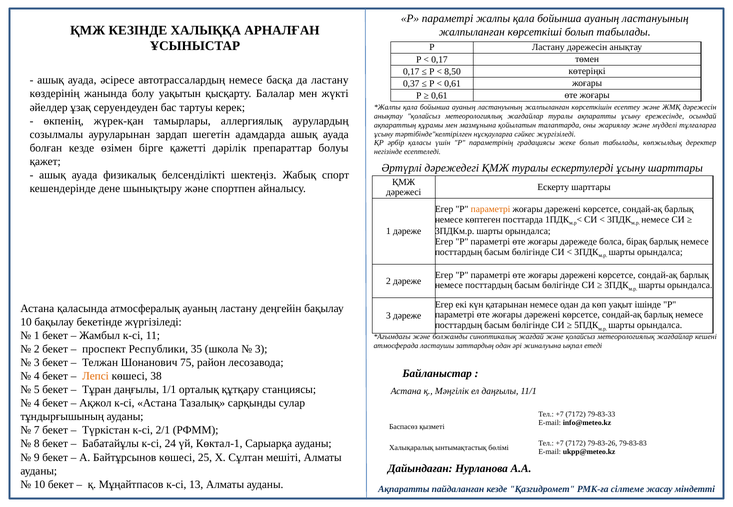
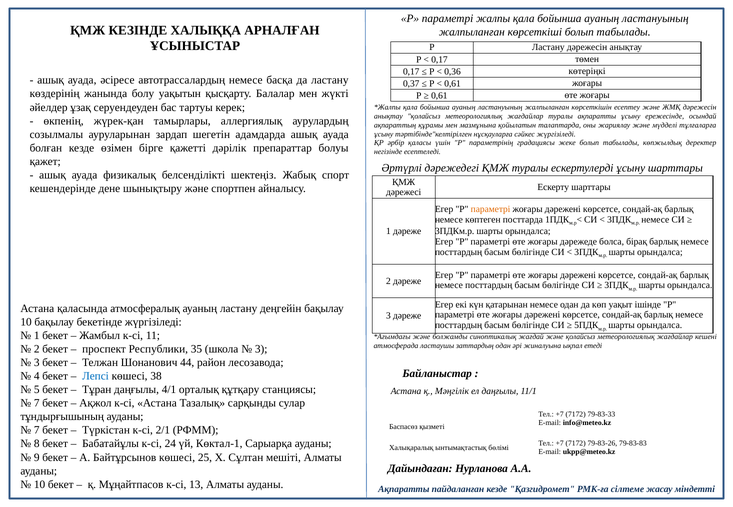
8,50: 8,50 -> 0,36
75: 75 -> 44
Лепсі colour: orange -> blue
1/1: 1/1 -> 4/1
4 at (37, 404): 4 -> 7
